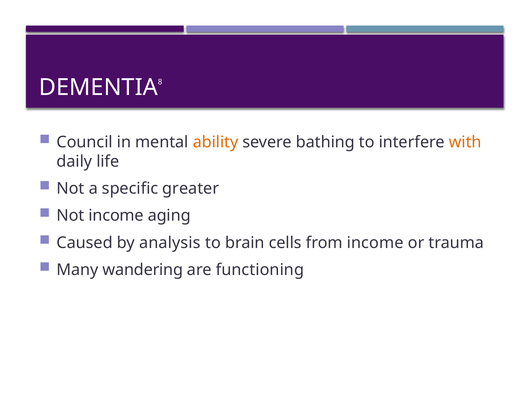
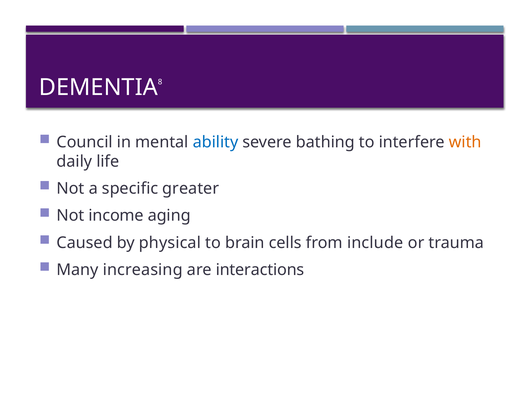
ability colour: orange -> blue
analysis: analysis -> physical
from income: income -> include
wandering: wandering -> increasing
functioning: functioning -> interactions
